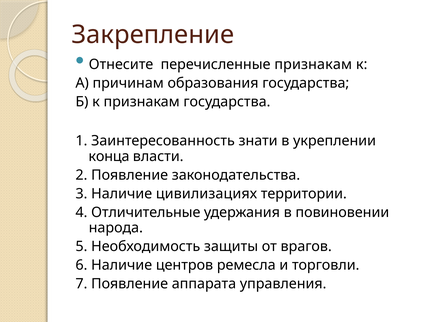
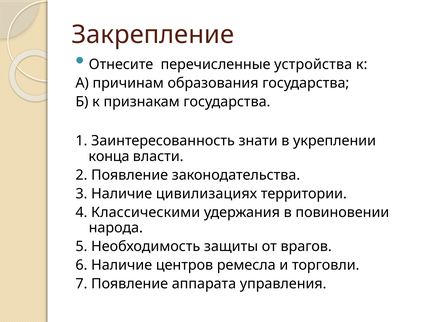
перечисленные признакам: признакам -> устройства
Отличительные: Отличительные -> Классическими
